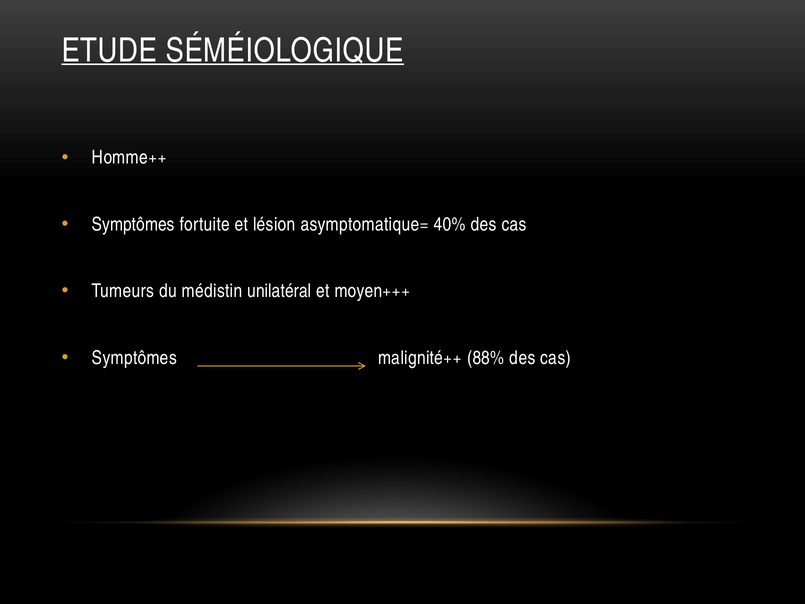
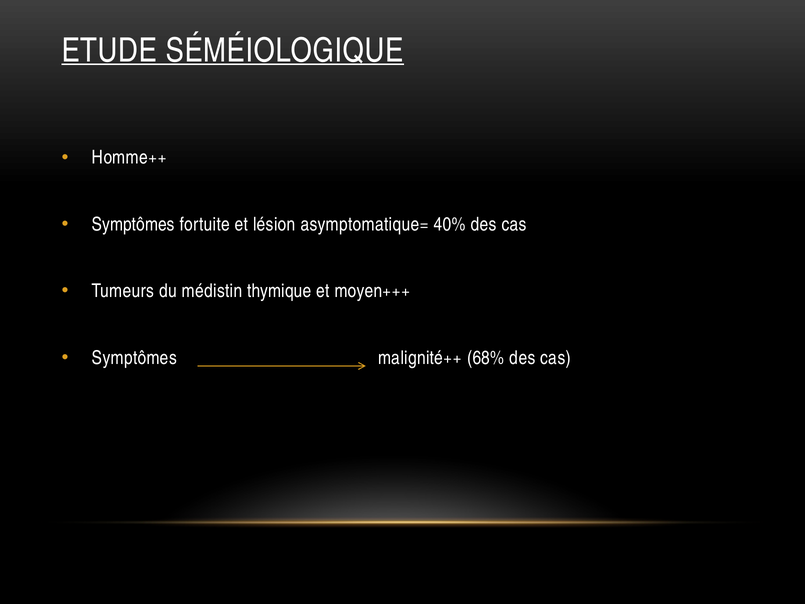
unilatéral: unilatéral -> thymique
88%: 88% -> 68%
